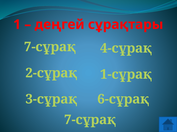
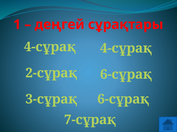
7-сұрақ at (50, 47): 7-сұрақ -> 4-сұрақ
1-сұрақ at (126, 75): 1-сұрақ -> 6-сұрақ
